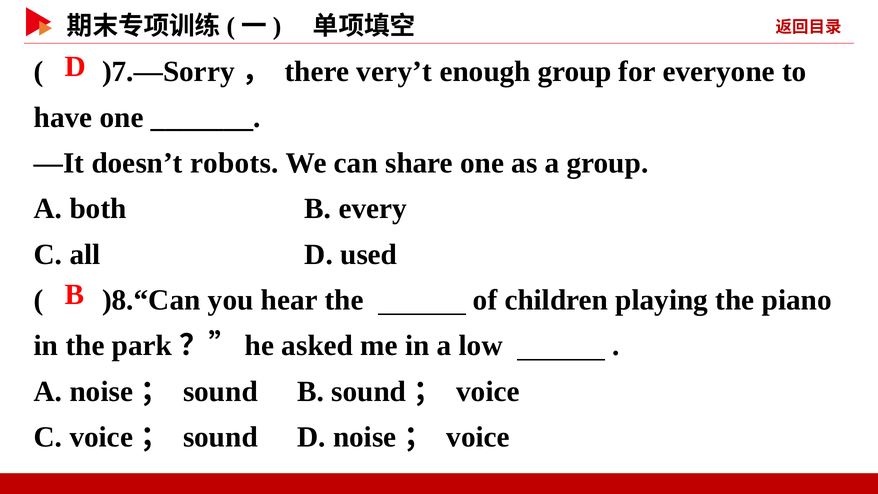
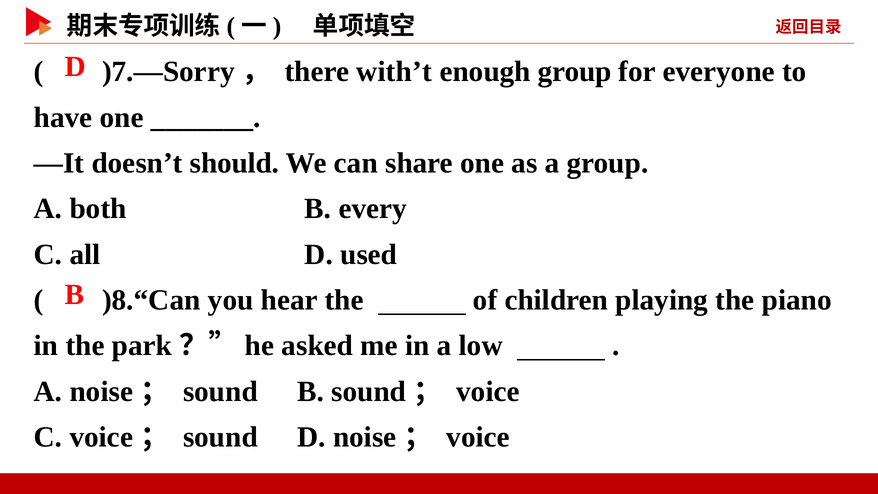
very’t: very’t -> with’t
robots: robots -> should
